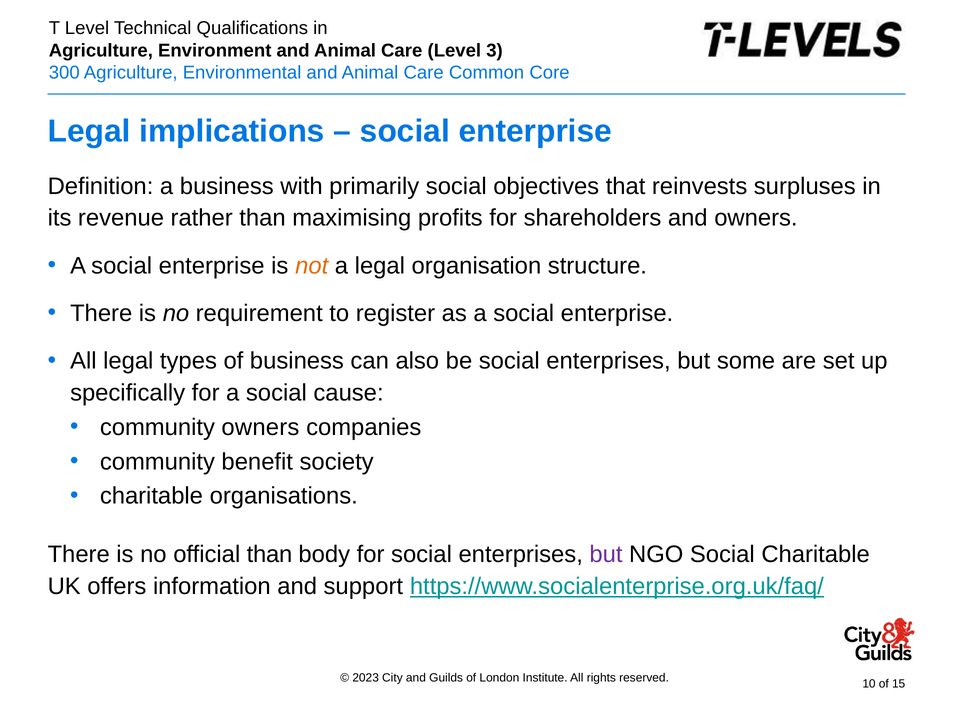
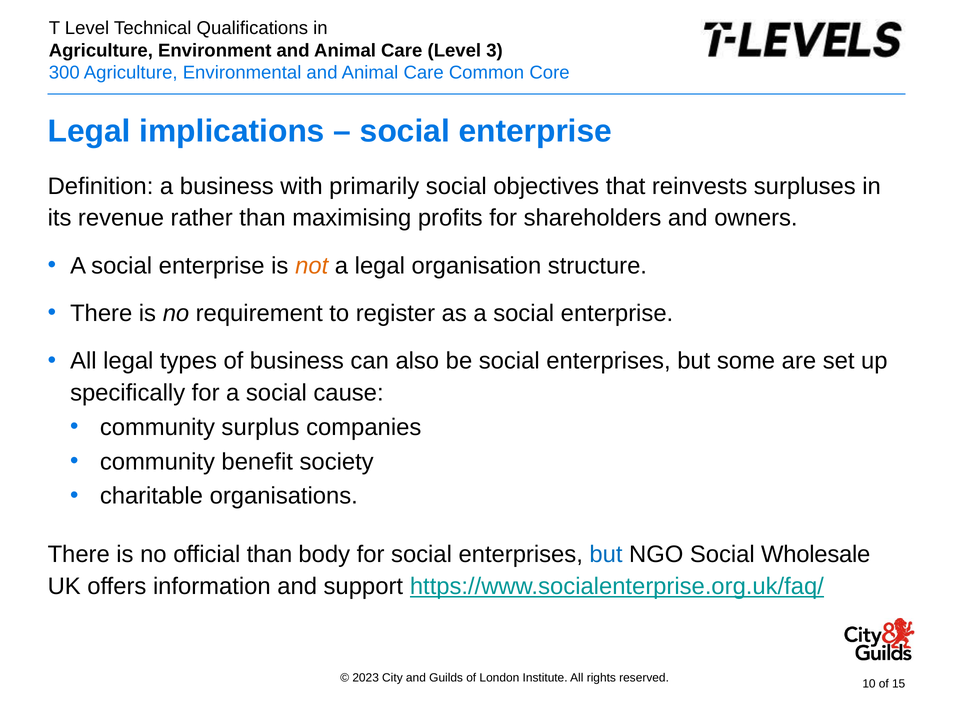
community owners: owners -> surplus
but at (606, 554) colour: purple -> blue
Social Charitable: Charitable -> Wholesale
